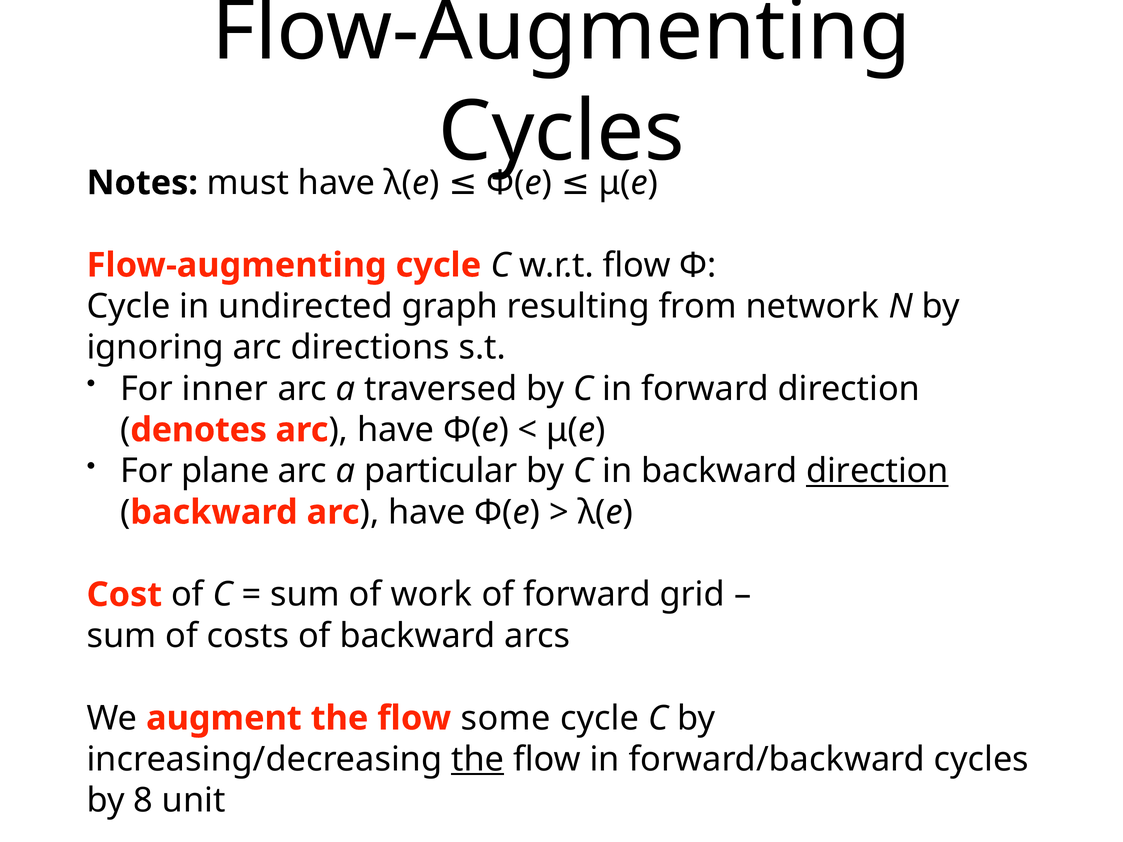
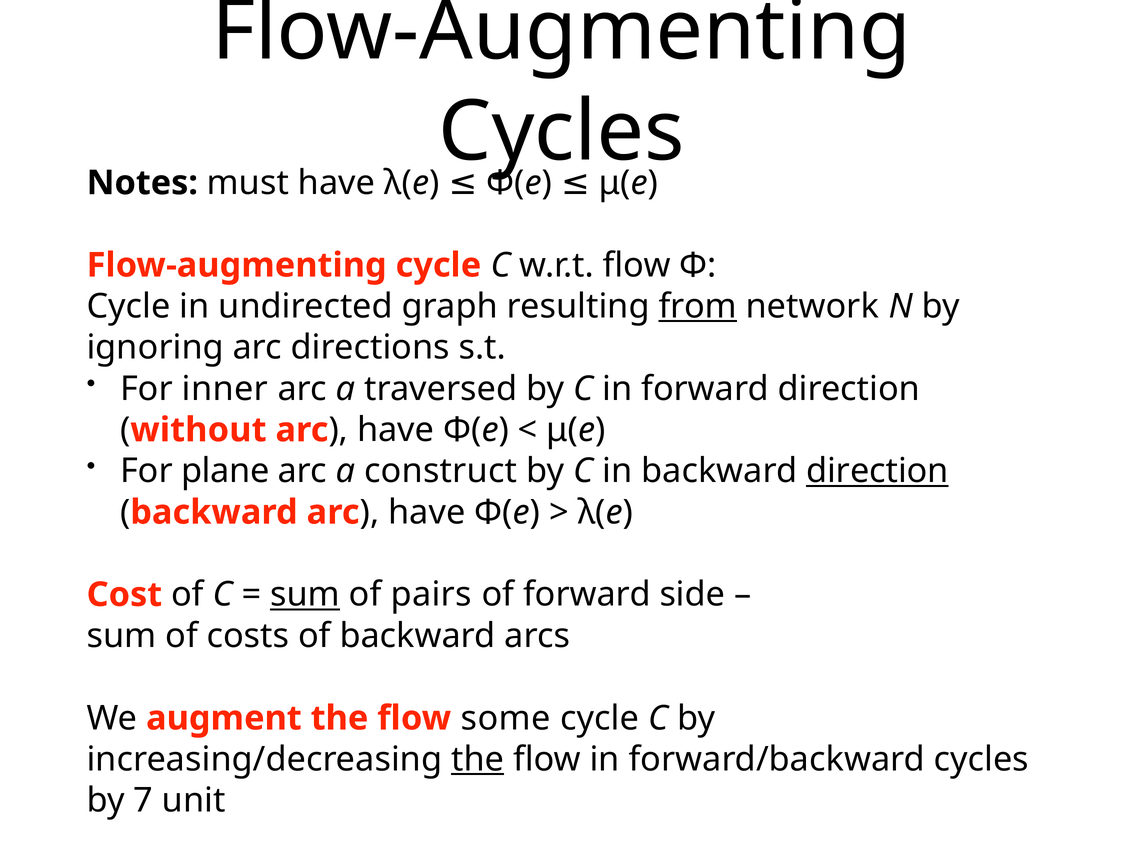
from underline: none -> present
denotes: denotes -> without
particular: particular -> construct
sum at (305, 595) underline: none -> present
work: work -> pairs
grid: grid -> side
8: 8 -> 7
